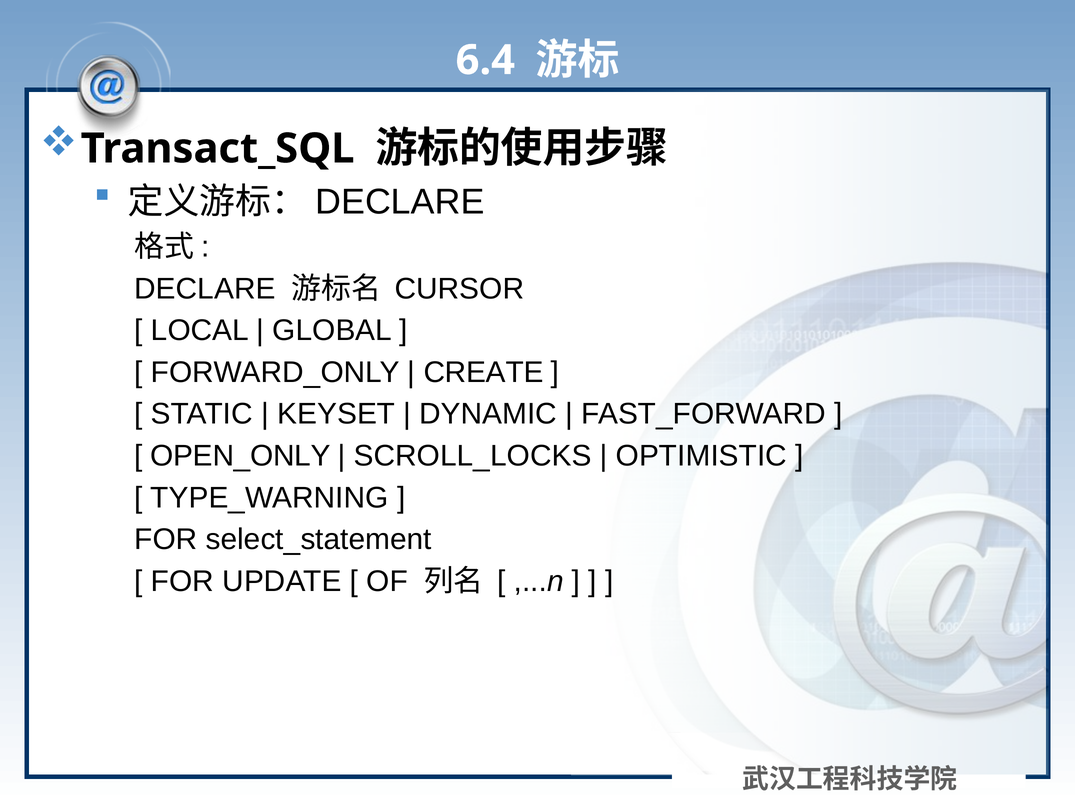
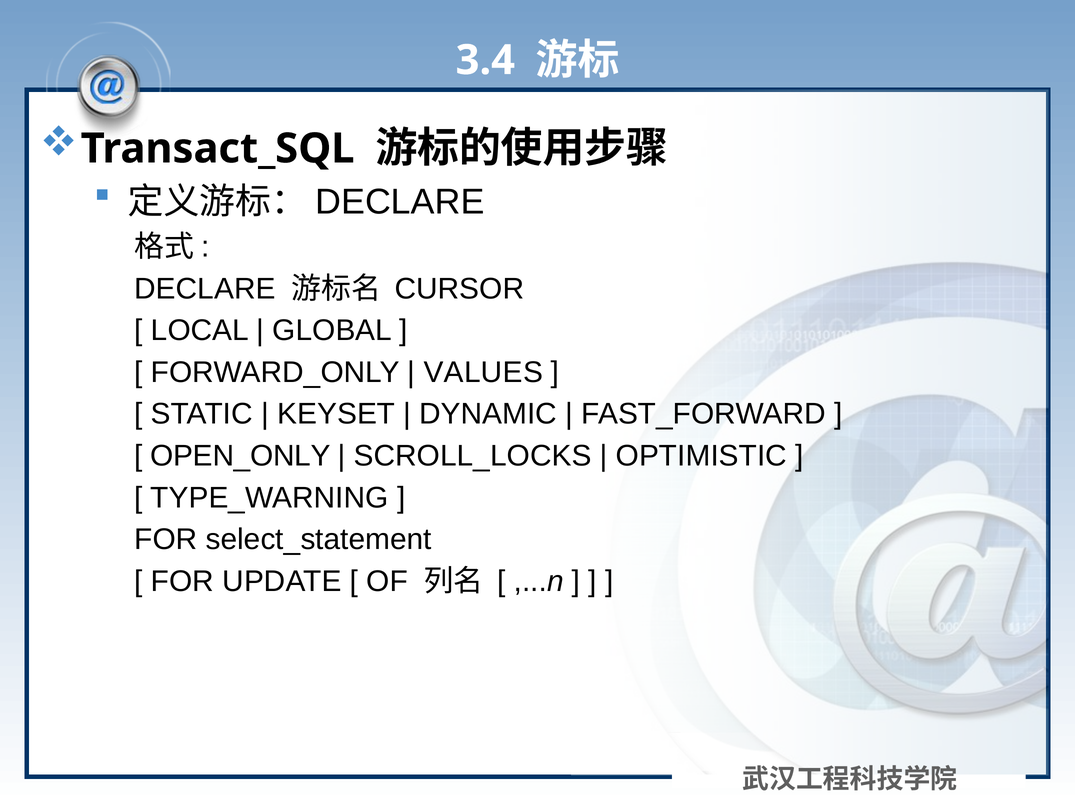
6.4: 6.4 -> 3.4
CREATE: CREATE -> VALUES
